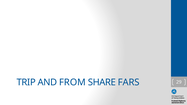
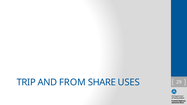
FARS: FARS -> USES
